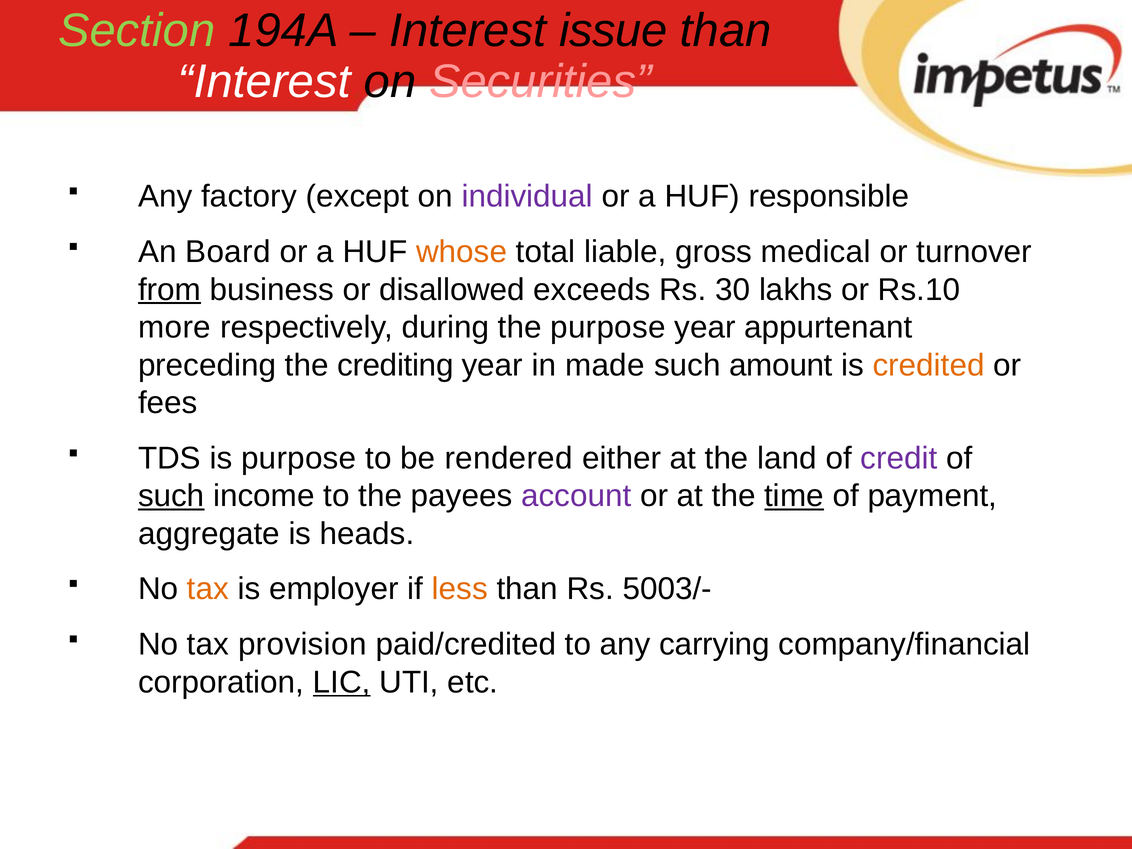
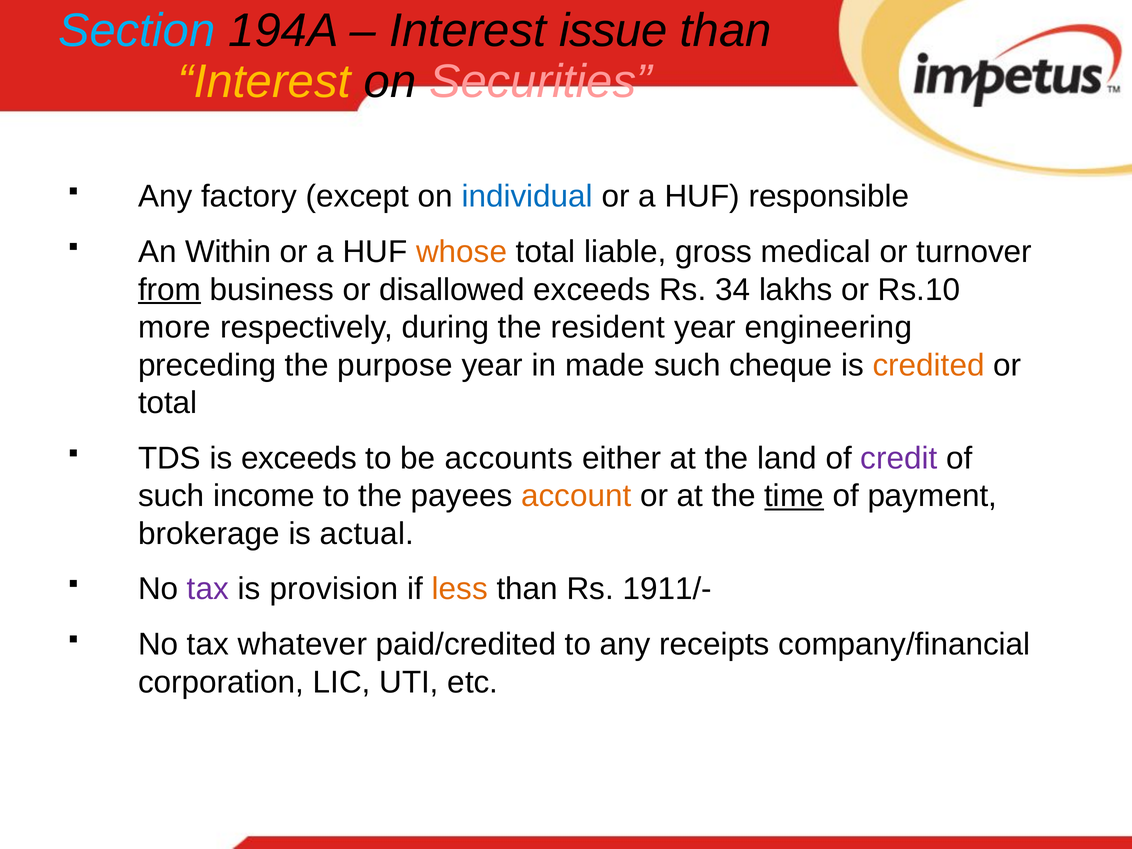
Section colour: light green -> light blue
Interest at (264, 82) colour: white -> yellow
individual colour: purple -> blue
Board: Board -> Within
30: 30 -> 34
the purpose: purpose -> resident
appurtenant: appurtenant -> engineering
crediting: crediting -> purpose
amount: amount -> cheque
fees at (168, 403): fees -> total
is purpose: purpose -> exceeds
rendered: rendered -> accounts
such at (171, 496) underline: present -> none
account colour: purple -> orange
aggregate: aggregate -> brokerage
heads: heads -> actual
tax at (208, 589) colour: orange -> purple
employer: employer -> provision
5003/-: 5003/- -> 1911/-
provision: provision -> whatever
carrying: carrying -> receipts
LIC underline: present -> none
